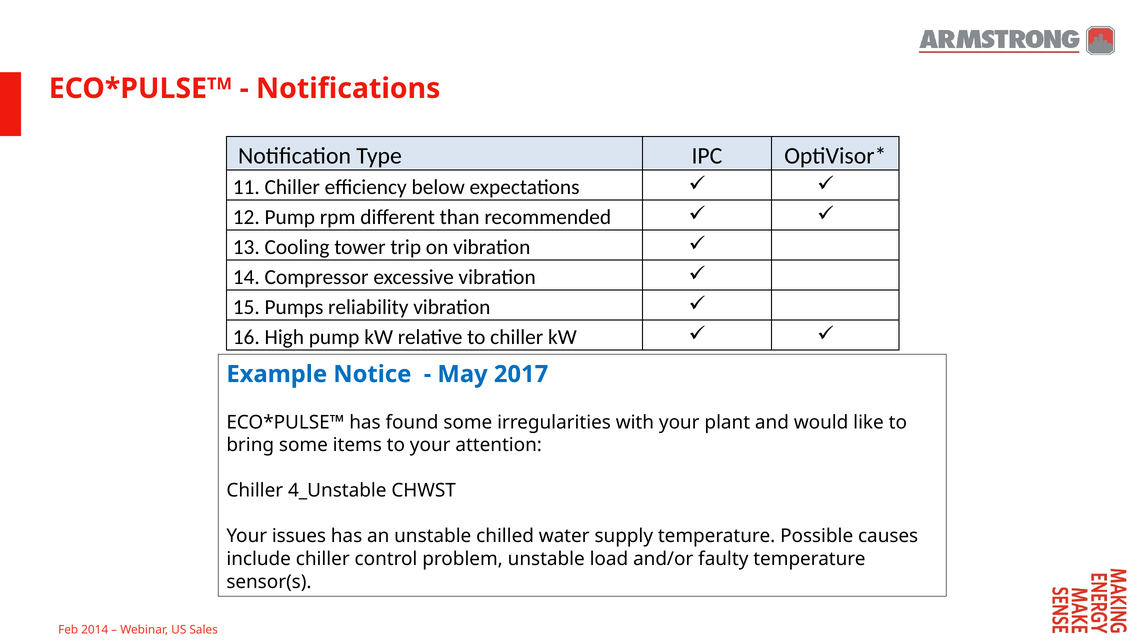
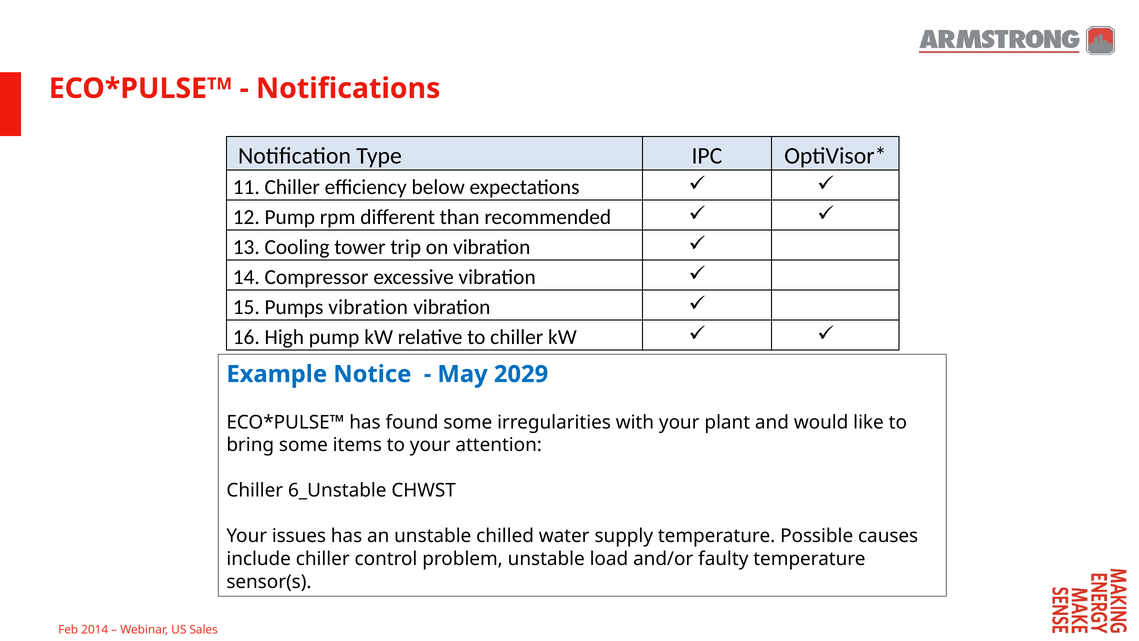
Pumps reliability: reliability -> vibration
2017: 2017 -> 2029
4_Unstable: 4_Unstable -> 6_Unstable
